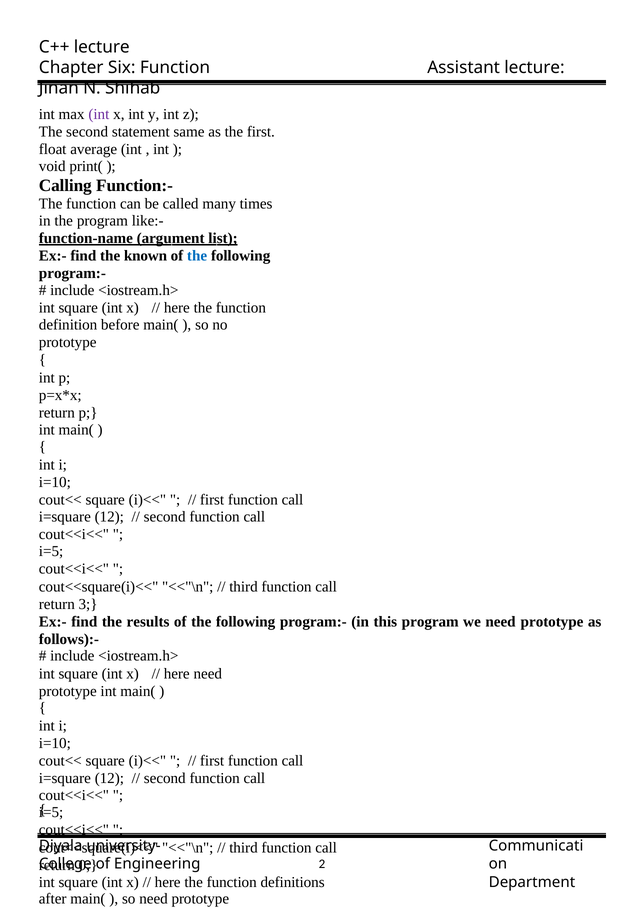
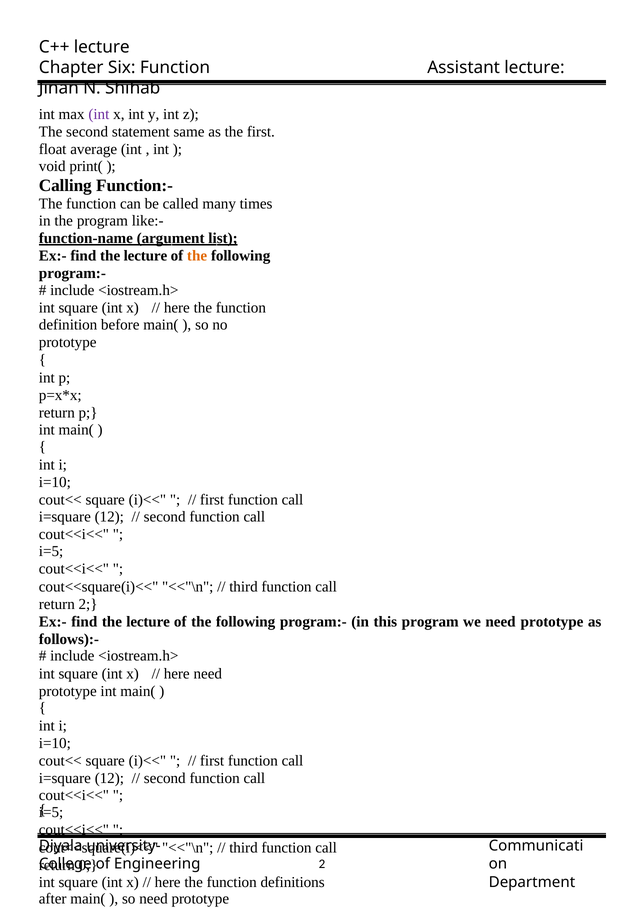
known at (145, 256): known -> lecture
the at (197, 256) colour: blue -> orange
return 3: 3 -> 2
results at (148, 622): results -> lecture
